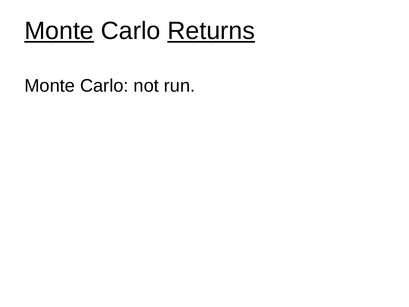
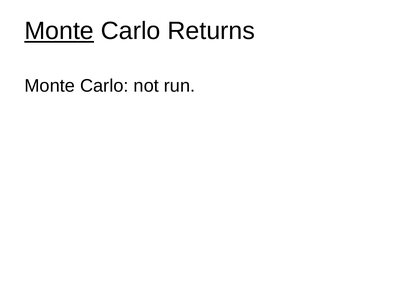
Returns underline: present -> none
